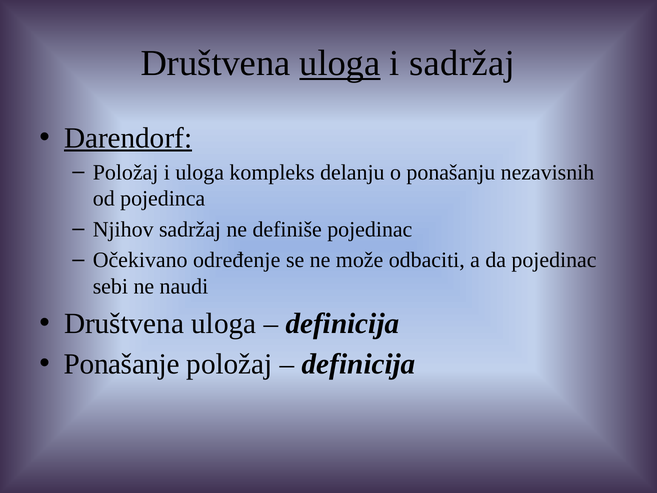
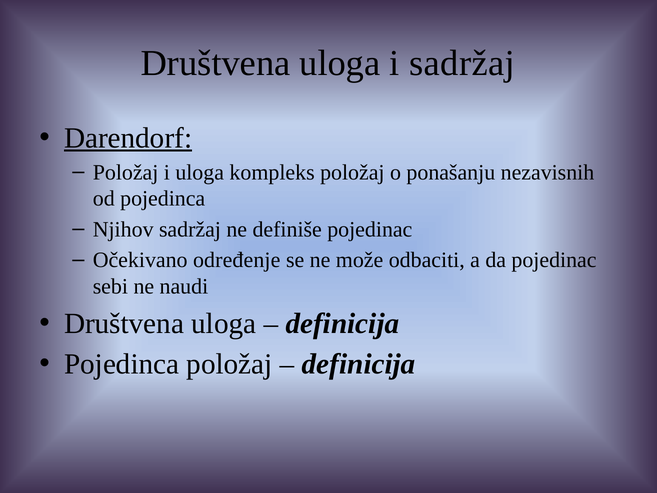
uloga at (340, 63) underline: present -> none
kompleks delanju: delanju -> položaj
Ponašanje at (122, 364): Ponašanje -> Pojedinca
